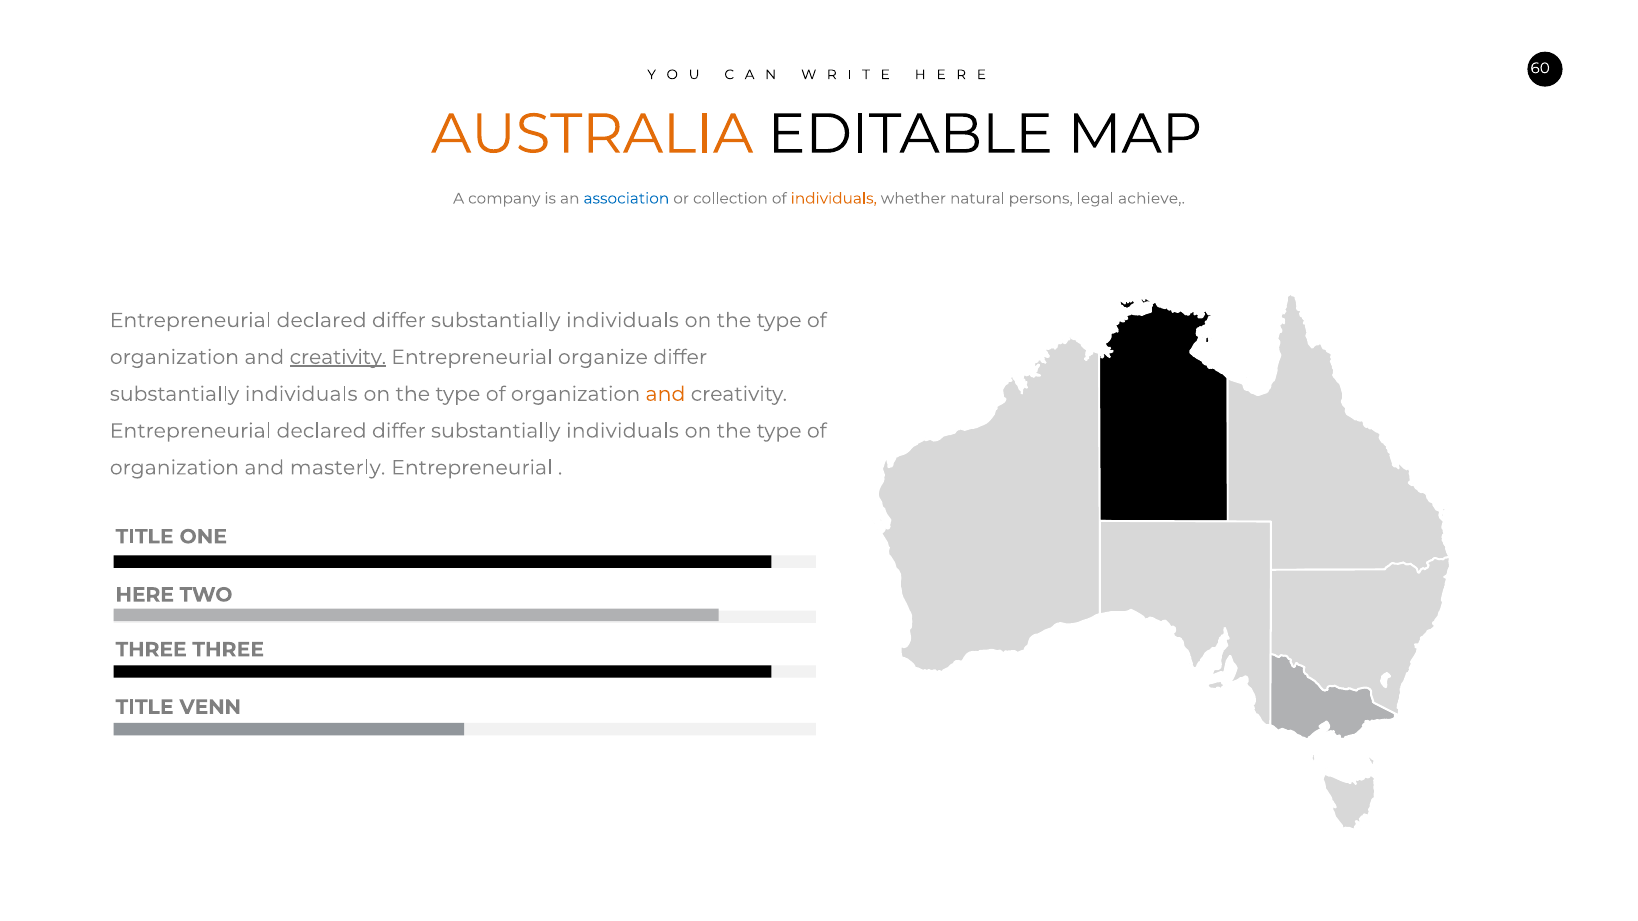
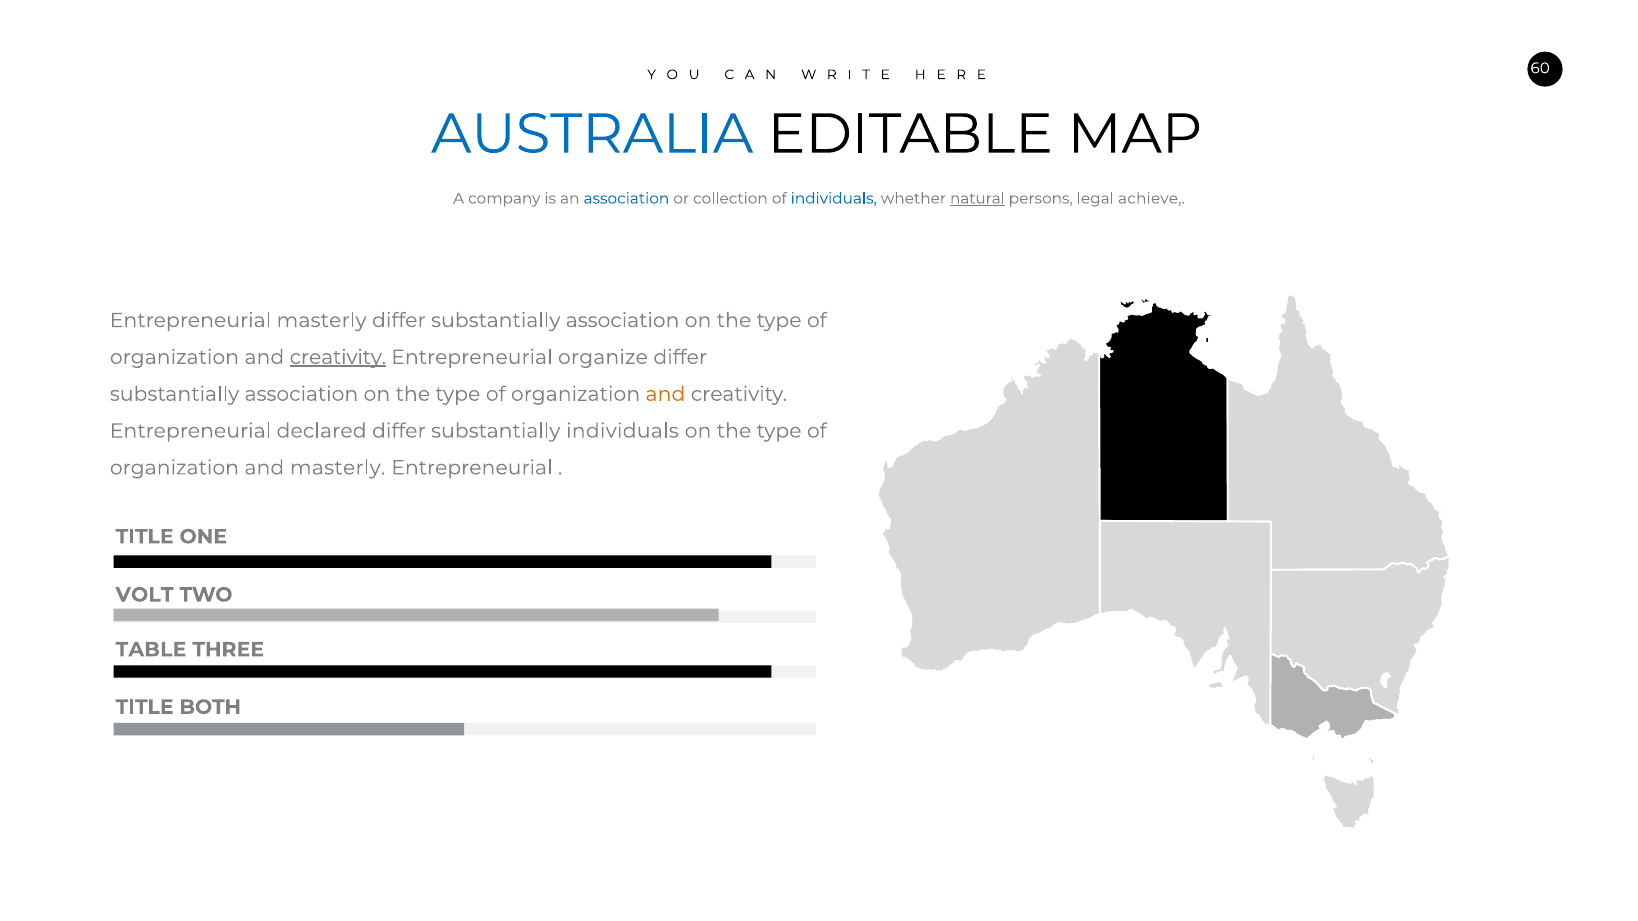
AUSTRALIA colour: orange -> blue
individuals at (834, 199) colour: orange -> blue
natural underline: none -> present
declared at (322, 321): declared -> masterly
individuals at (622, 321): individuals -> association
individuals at (301, 394): individuals -> association
HERE: HERE -> VOLT
THREE at (151, 650): THREE -> TABLE
VENN: VENN -> BOTH
